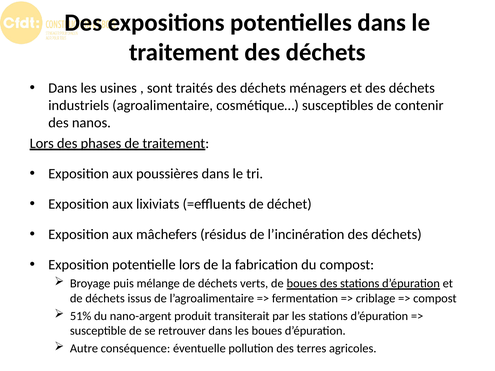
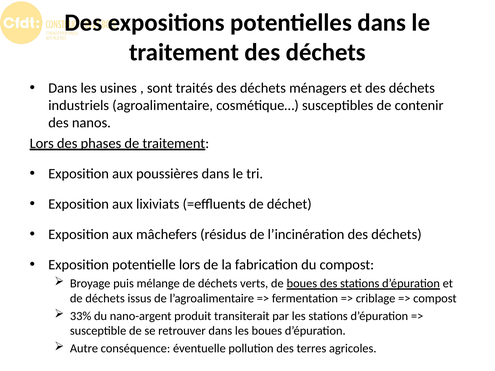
51%: 51% -> 33%
